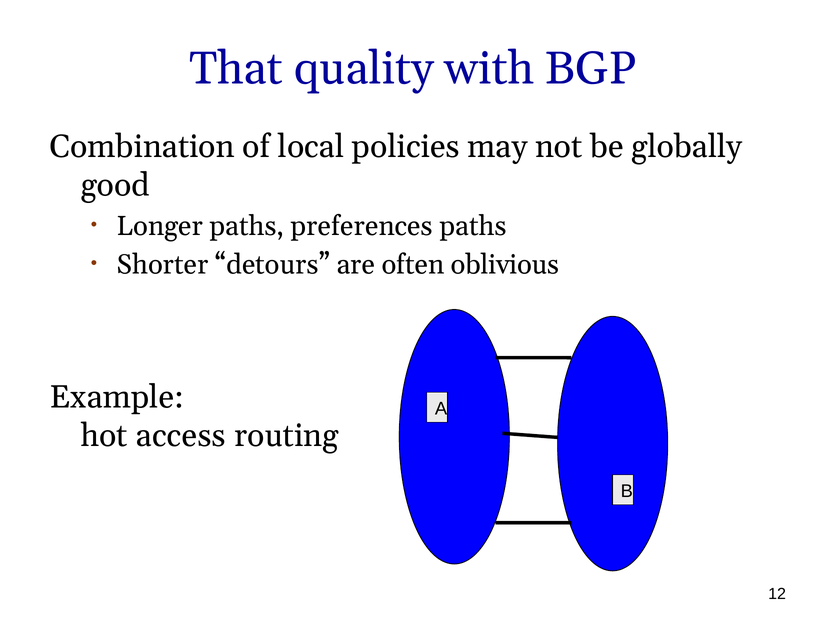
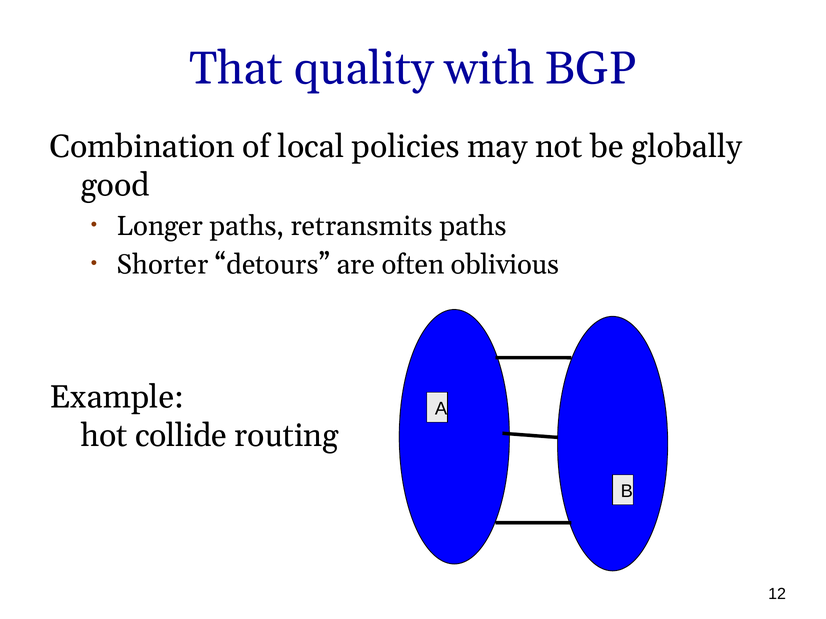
preferences: preferences -> retransmits
access: access -> collide
